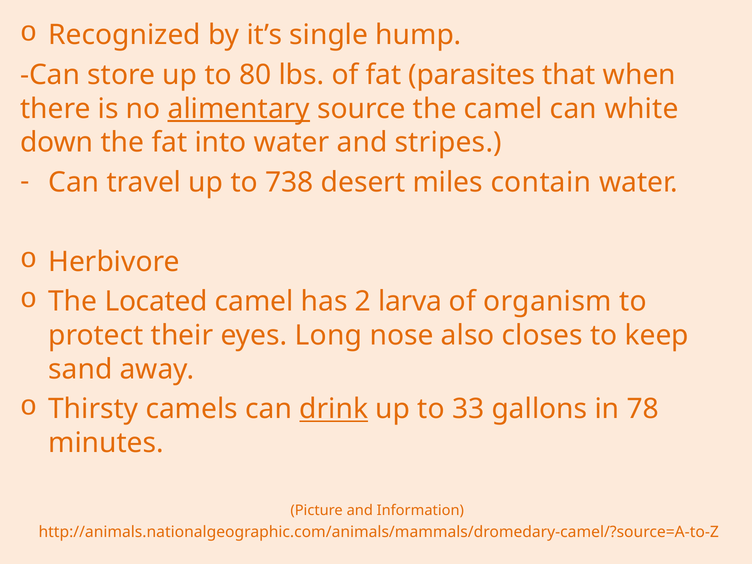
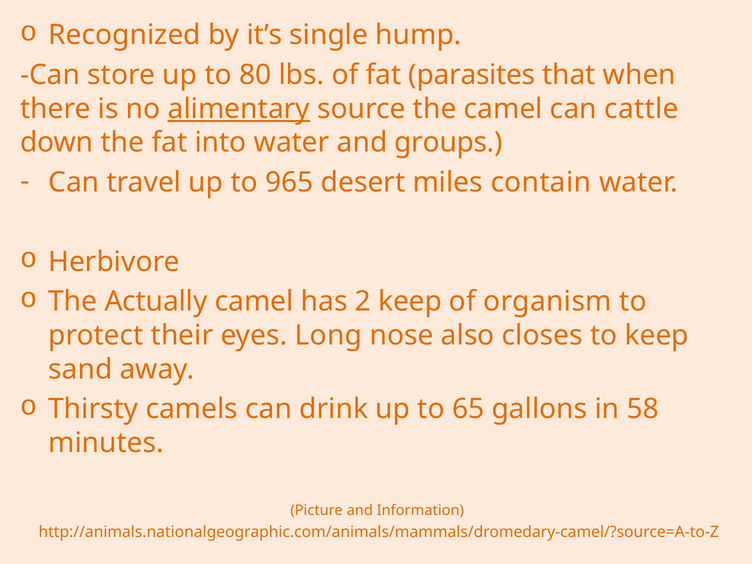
white: white -> cattle
stripes: stripes -> groups
738: 738 -> 965
Located: Located -> Actually
2 larva: larva -> keep
drink underline: present -> none
33: 33 -> 65
78: 78 -> 58
